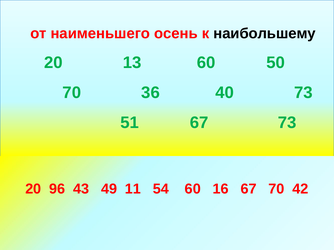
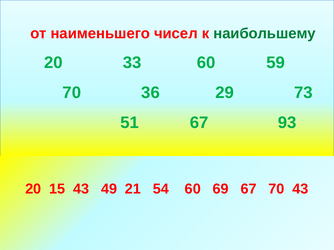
осень: осень -> чисел
наибольшему colour: black -> green
13: 13 -> 33
50: 50 -> 59
40: 40 -> 29
67 73: 73 -> 93
96: 96 -> 15
11: 11 -> 21
16: 16 -> 69
70 42: 42 -> 43
